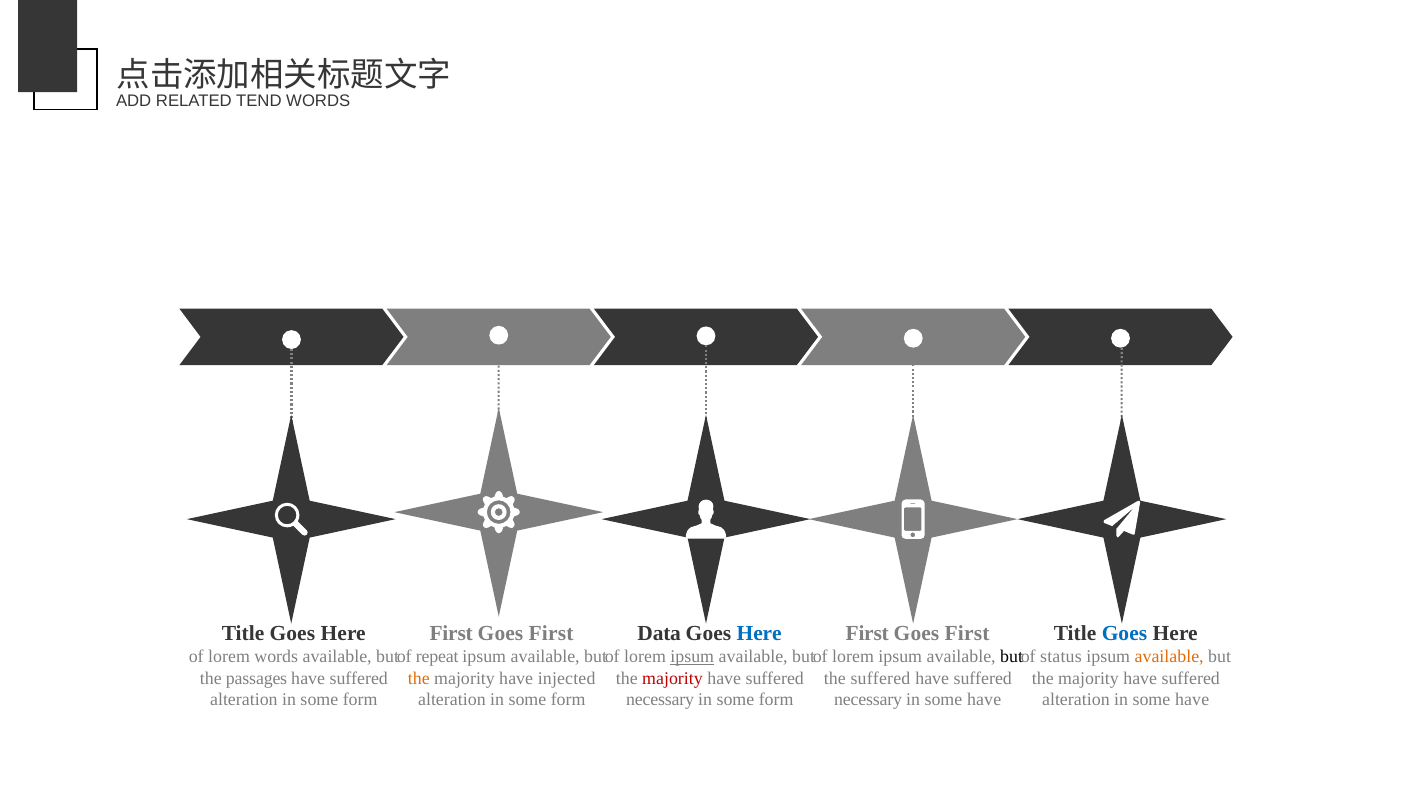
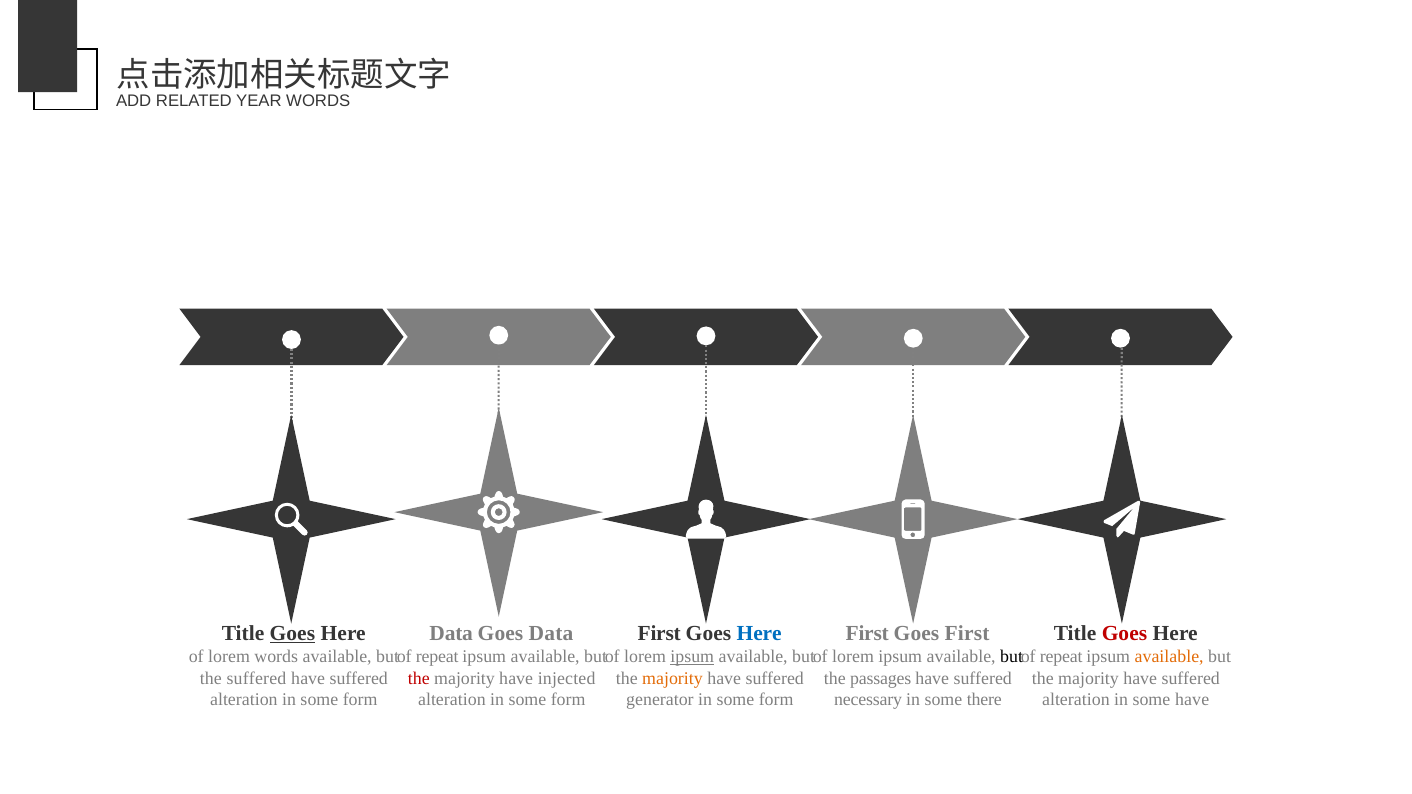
TEND: TEND -> YEAR
Goes at (292, 633) underline: none -> present
First at (451, 633): First -> Data
First at (551, 633): First -> Data
Data at (659, 633): Data -> First
Goes at (1124, 633) colour: blue -> red
status at (1061, 657): status -> repeat
the passages: passages -> suffered
the at (419, 678) colour: orange -> red
majority at (673, 678) colour: red -> orange
the suffered: suffered -> passages
necessary at (660, 700): necessary -> generator
have at (984, 700): have -> there
